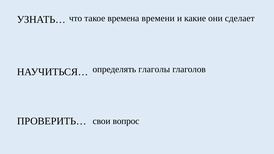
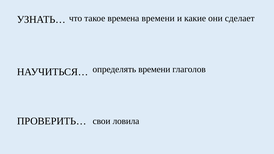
определять глаголы: глаголы -> времени
вопрос: вопрос -> ловила
